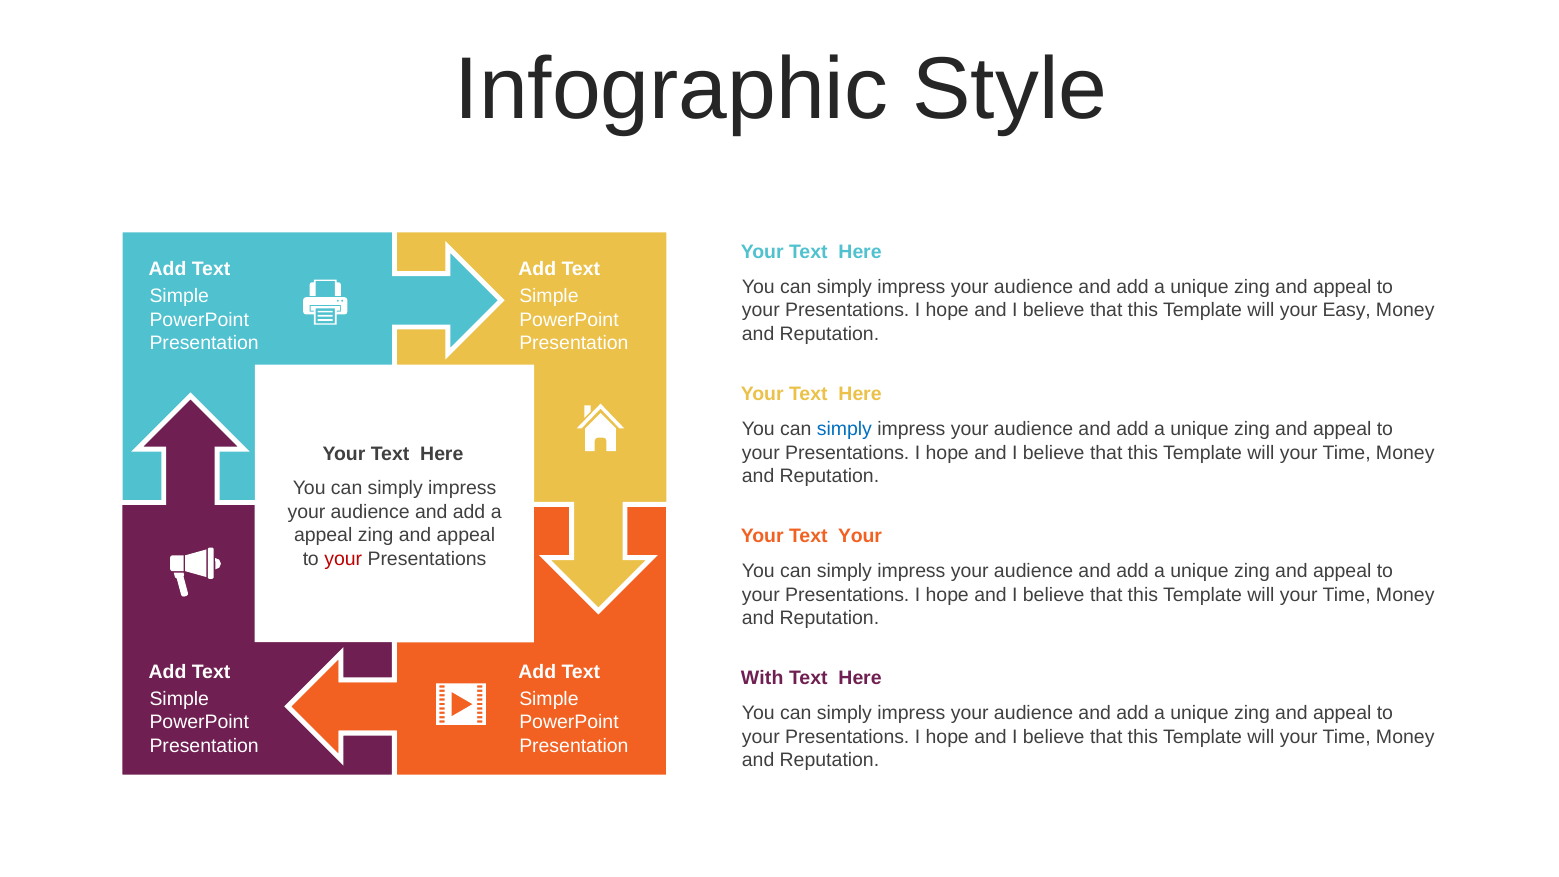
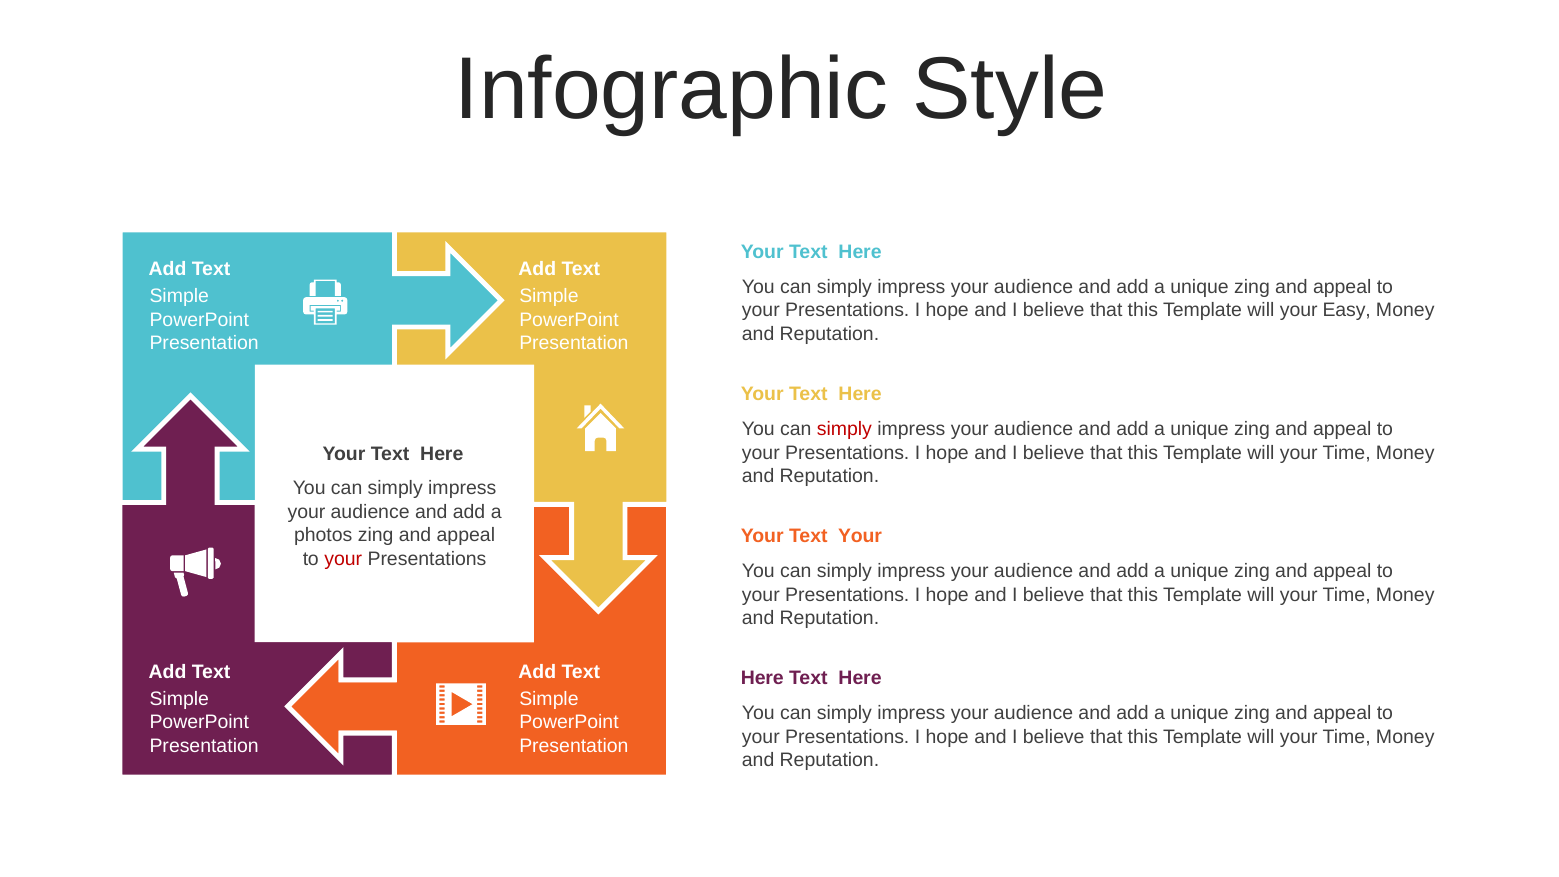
simply at (844, 429) colour: blue -> red
appeal at (323, 535): appeal -> photos
With at (762, 678): With -> Here
